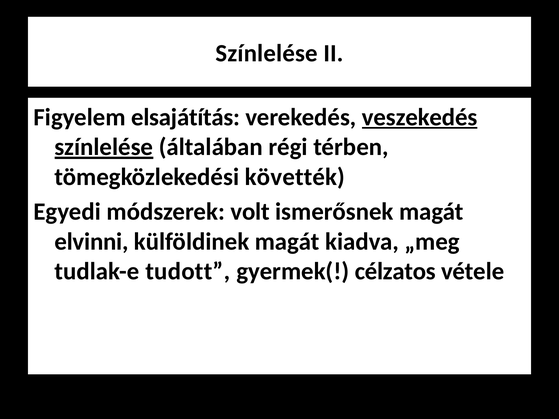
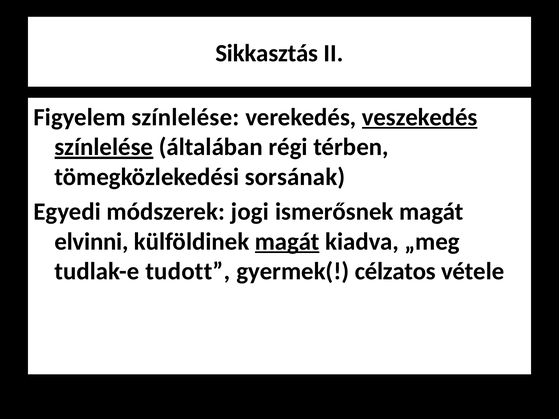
Színlelése at (267, 53): Színlelése -> Sikkasztás
Figyelem elsajátítás: elsajátítás -> színlelése
követték: követték -> sorsának
volt: volt -> jogi
magát at (287, 242) underline: none -> present
